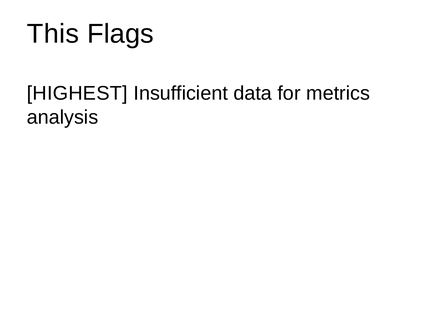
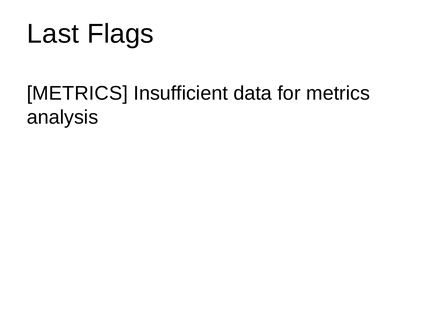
This: This -> Last
HIGHEST at (77, 94): HIGHEST -> METRICS
